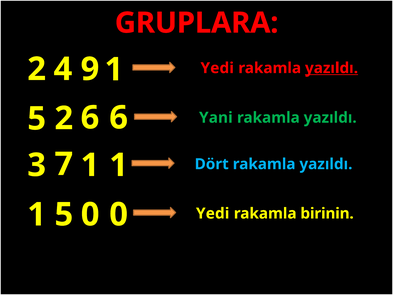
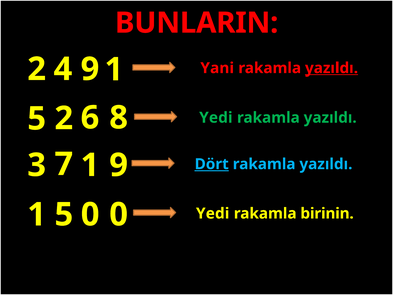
GRUPLARA: GRUPLARA -> BUNLARIN
Yedi at (217, 68): Yedi -> Yani
6: 6 -> 8
Yani at (216, 118): Yani -> Yedi
1 at (119, 165): 1 -> 9
Dört underline: none -> present
